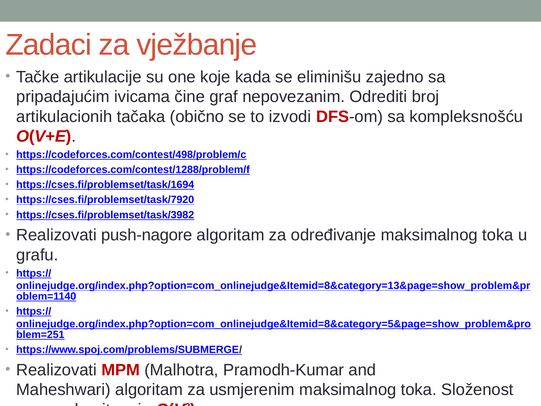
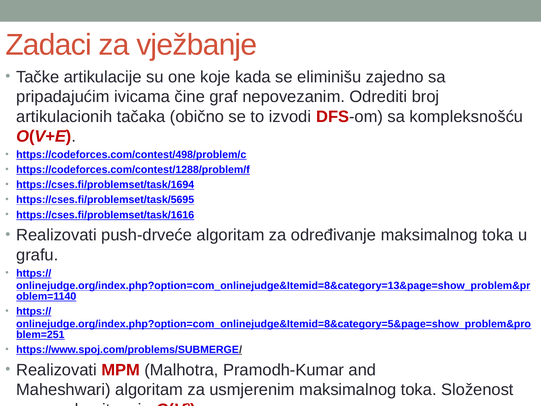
https://cses.fi/problemset/task/7920: https://cses.fi/problemset/task/7920 -> https://cses.fi/problemset/task/5695
https://cses.fi/problemset/task/3982: https://cses.fi/problemset/task/3982 -> https://cses.fi/problemset/task/1616
push-nagore: push-nagore -> push-drveće
